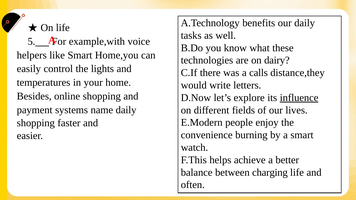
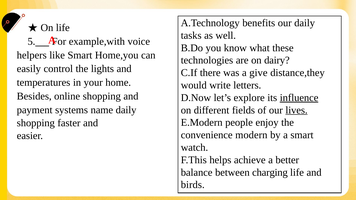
calls: calls -> give
lives underline: none -> present
burning: burning -> modern
often: often -> birds
